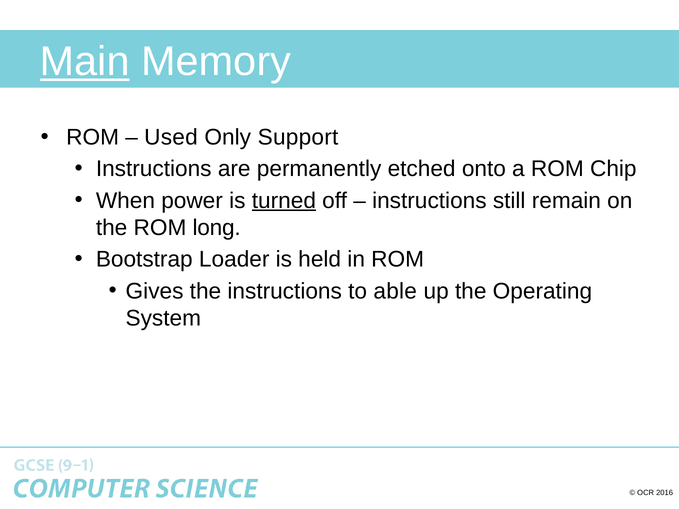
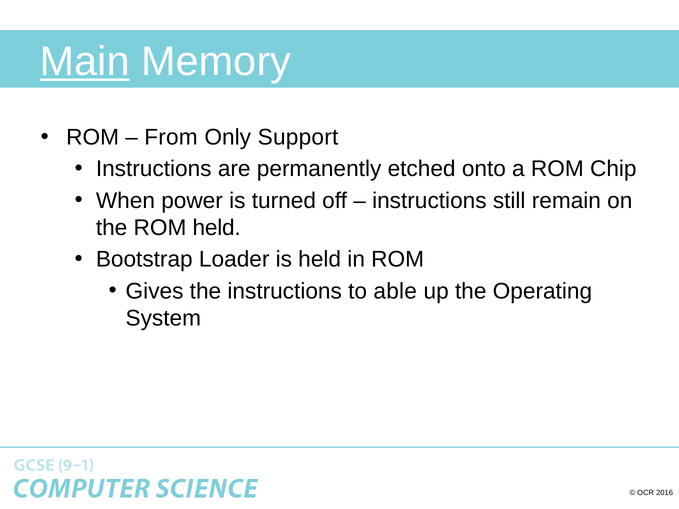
Used: Used -> From
turned underline: present -> none
ROM long: long -> held
